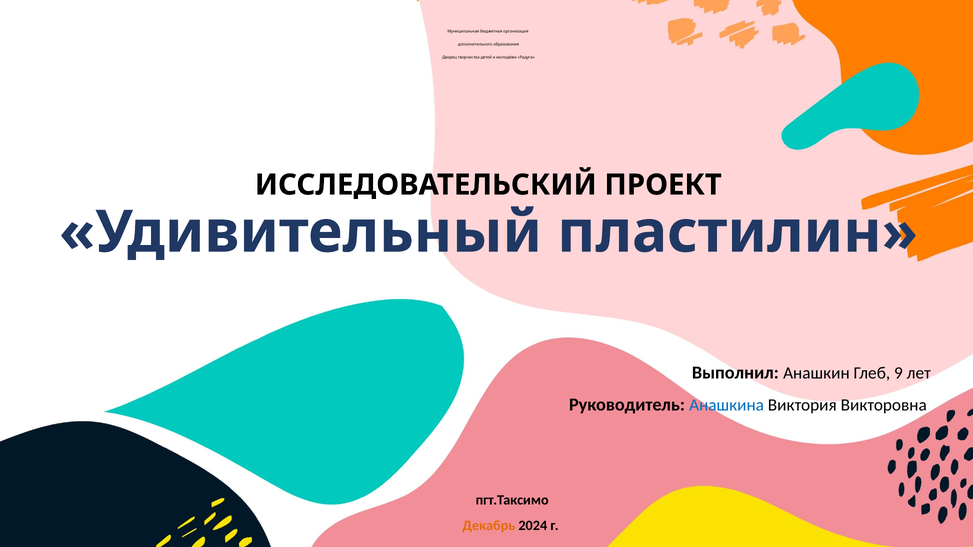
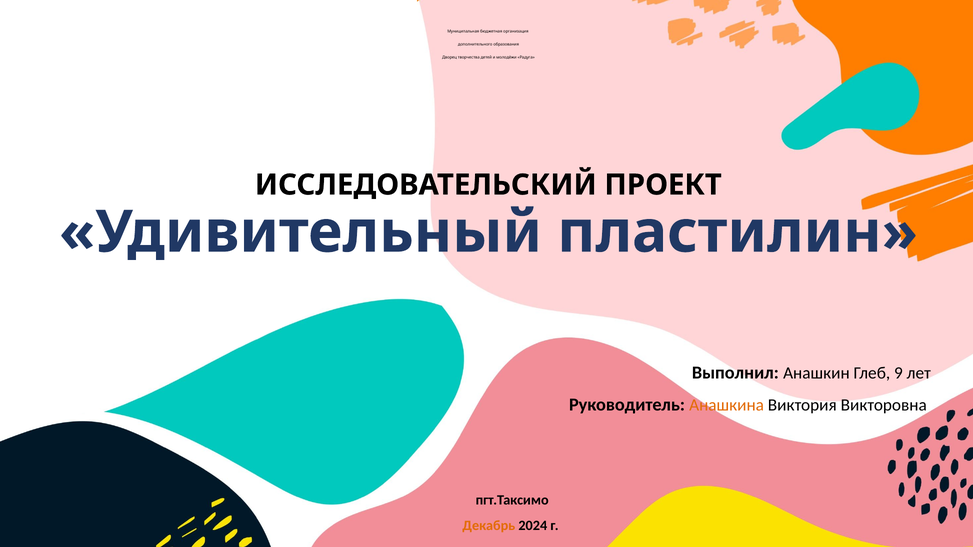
Анашкина colour: blue -> orange
